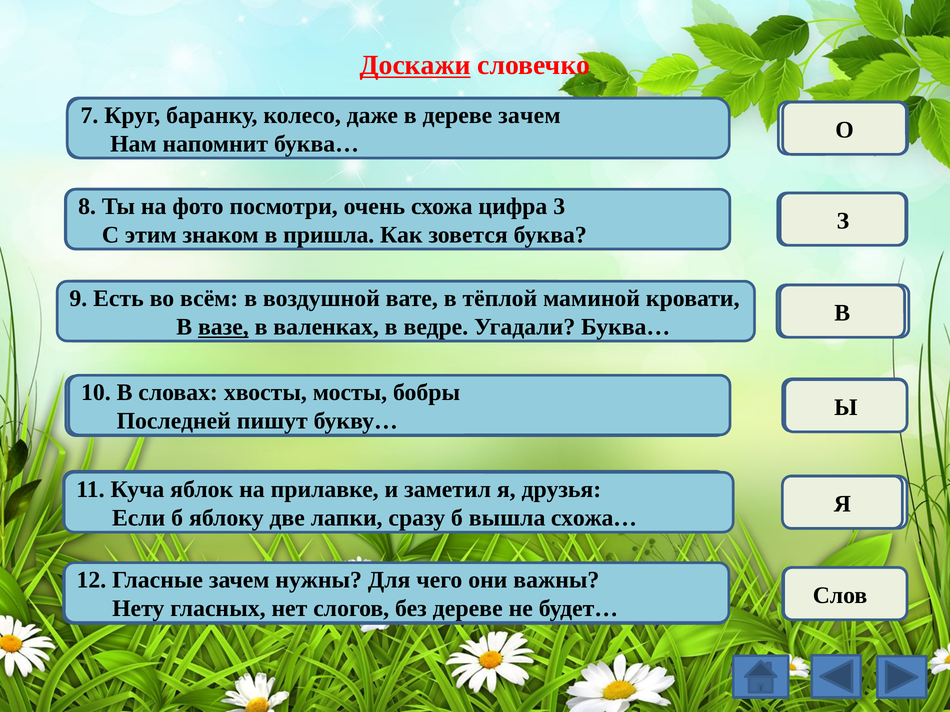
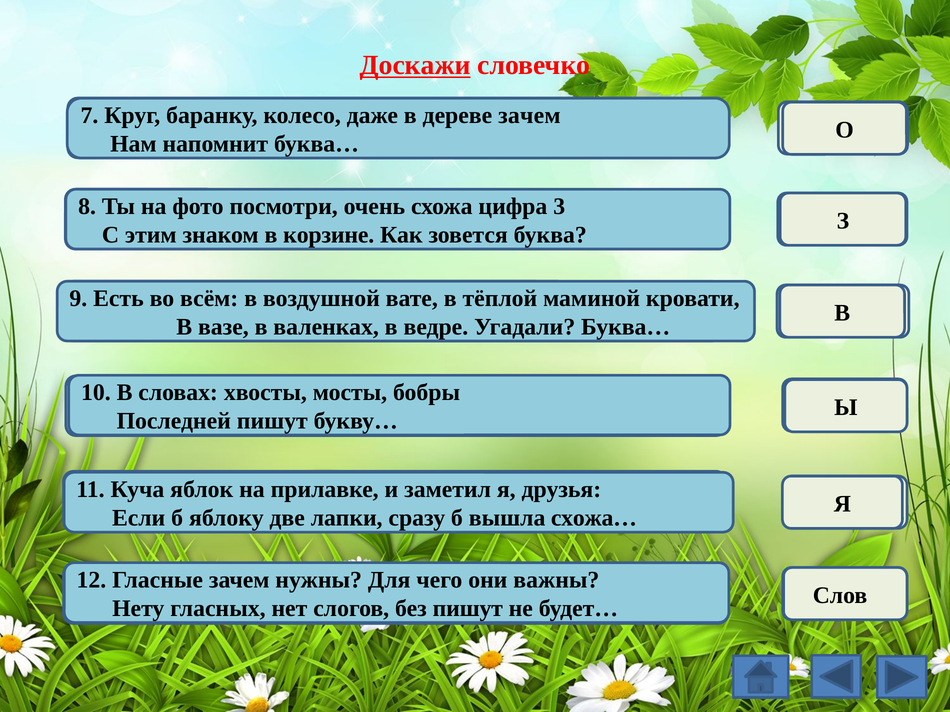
в пришла: пришла -> корзине
вазе underline: present -> none
дереве at (468, 609): дереве -> пишут
